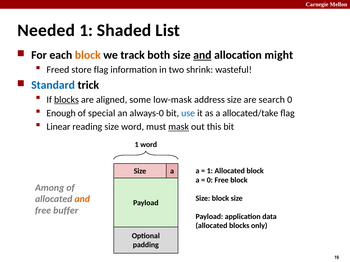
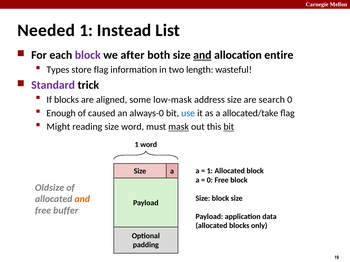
Shaded: Shaded -> Instead
block at (88, 55) colour: orange -> purple
track: track -> after
might: might -> entire
Freed: Freed -> Types
shrink: shrink -> length
Standard colour: blue -> purple
blocks at (66, 100) underline: present -> none
special: special -> caused
Linear: Linear -> Might
bit at (229, 127) underline: none -> present
Among: Among -> Oldsize
